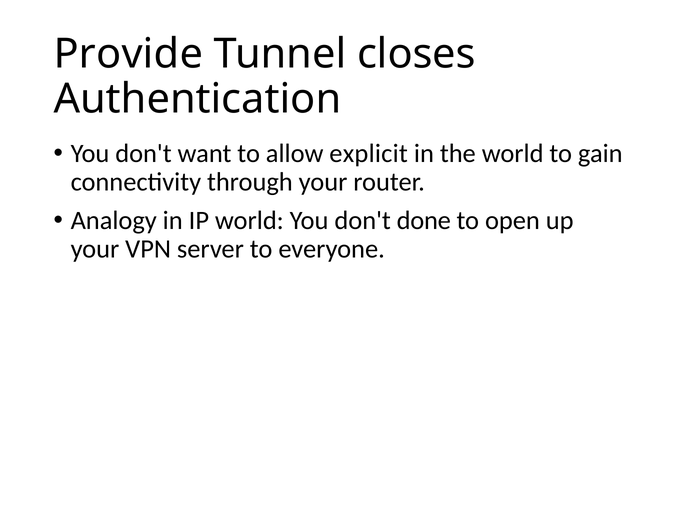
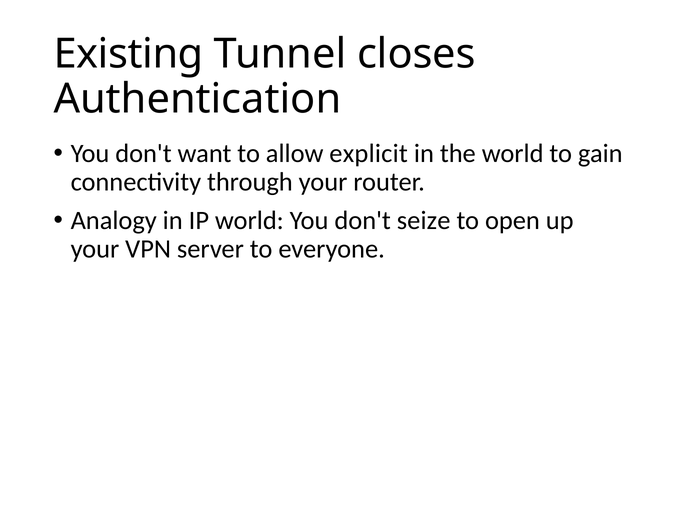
Provide: Provide -> Existing
done: done -> seize
